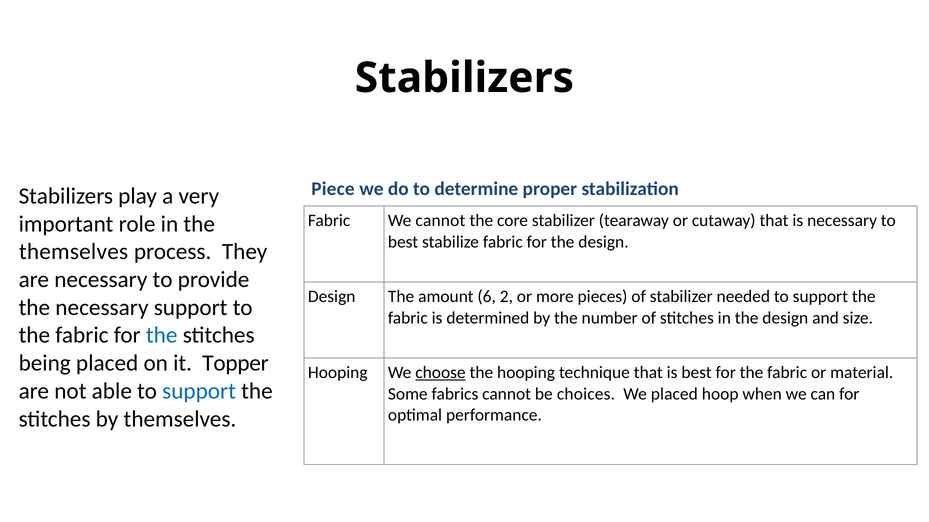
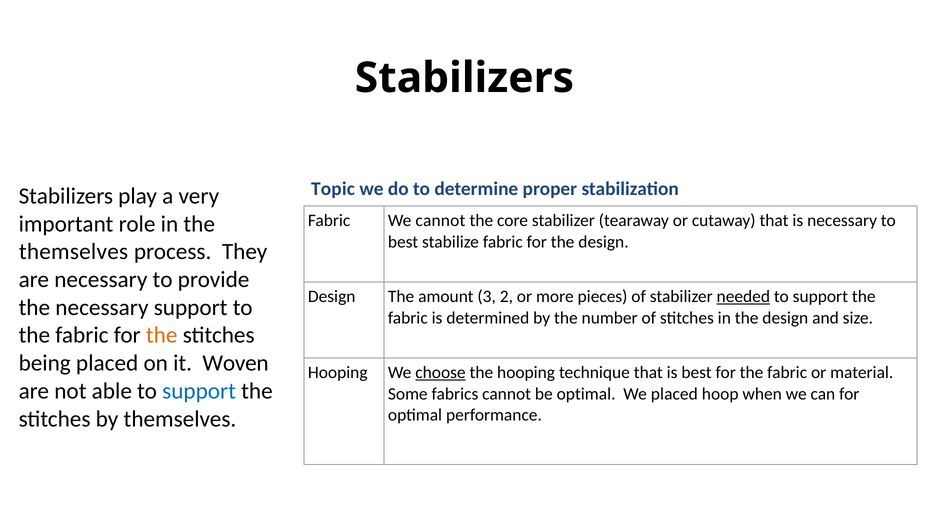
Piece: Piece -> Topic
6: 6 -> 3
needed underline: none -> present
the at (162, 336) colour: blue -> orange
Topper: Topper -> Woven
be choices: choices -> optimal
